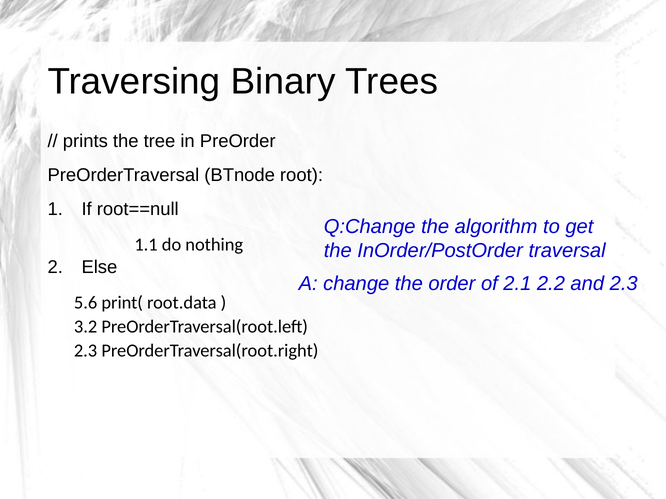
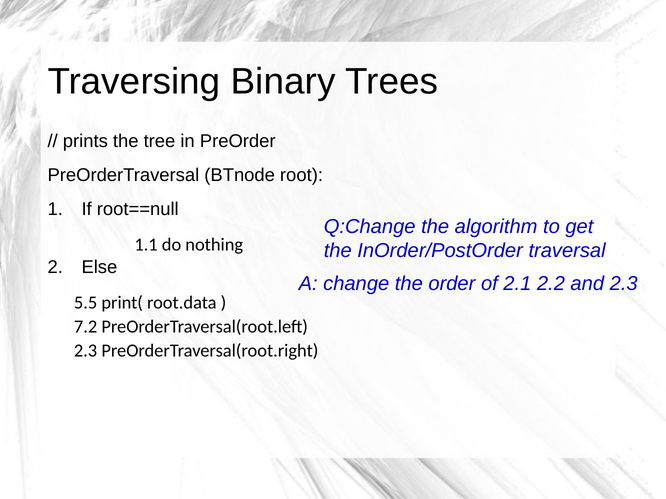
5.6: 5.6 -> 5.5
3.2: 3.2 -> 7.2
